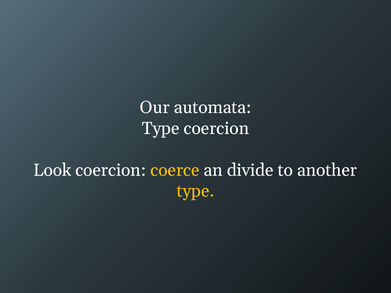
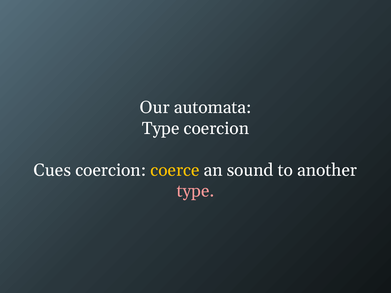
Look: Look -> Cues
divide: divide -> sound
type at (195, 191) colour: yellow -> pink
